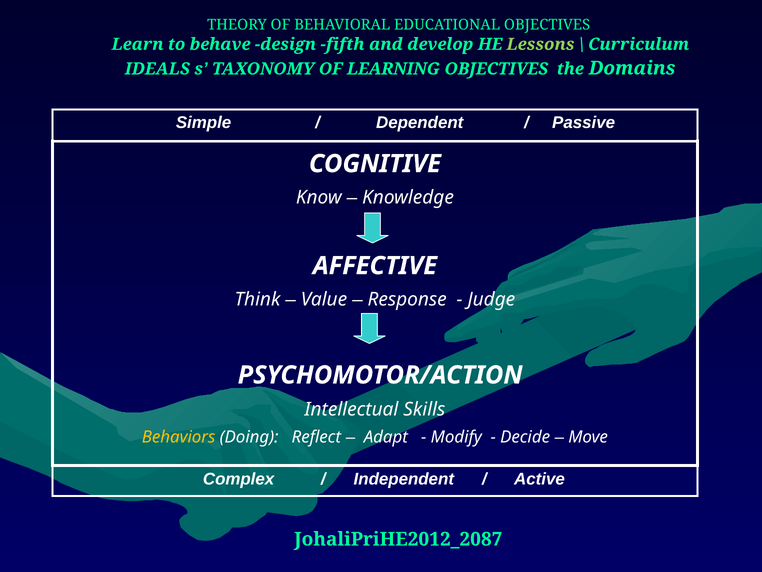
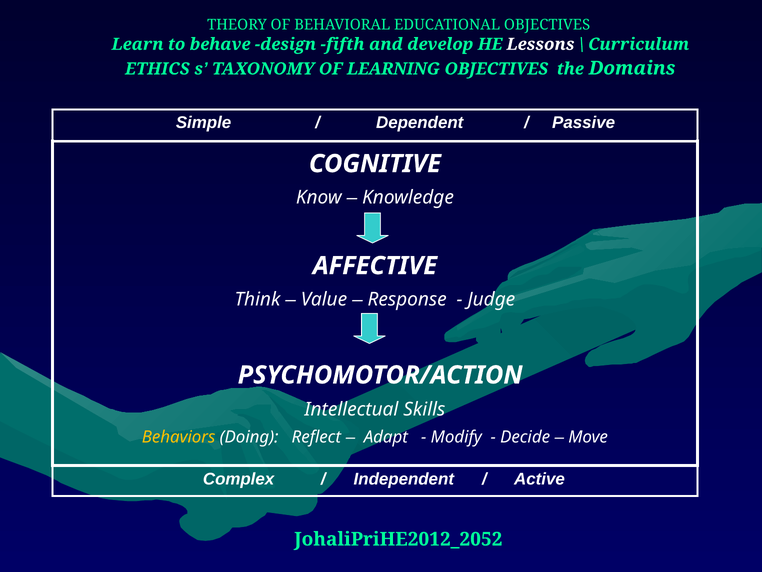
Lessons colour: light green -> white
IDEALS: IDEALS -> ETHICS
JohaliPriHE2012_2087: JohaliPriHE2012_2087 -> JohaliPriHE2012_2052
